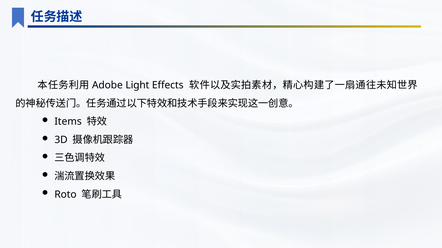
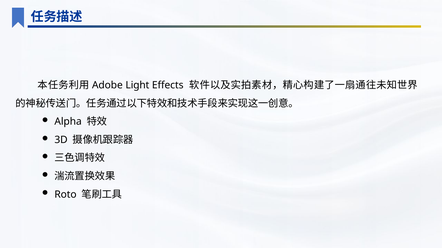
Items: Items -> Alpha
